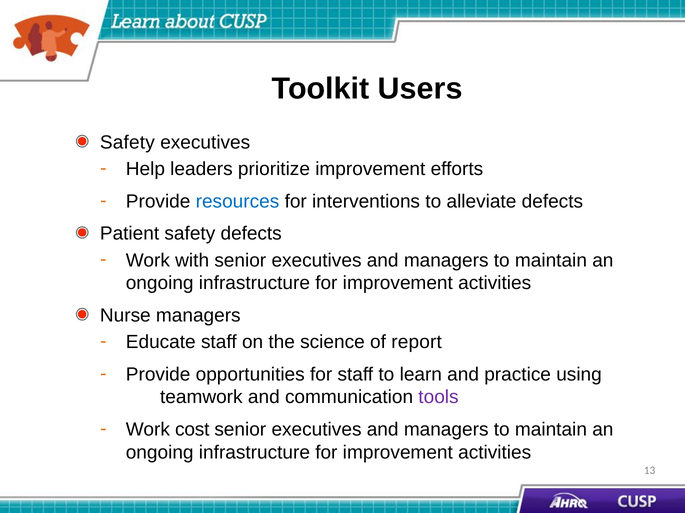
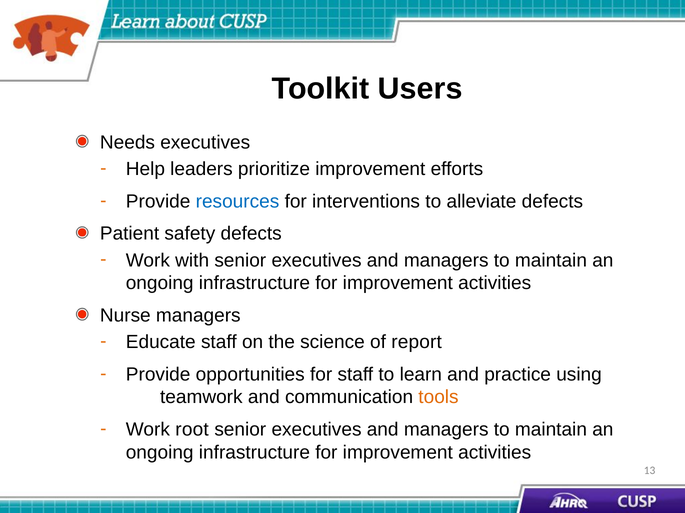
Safety at (127, 143): Safety -> Needs
tools colour: purple -> orange
cost: cost -> root
